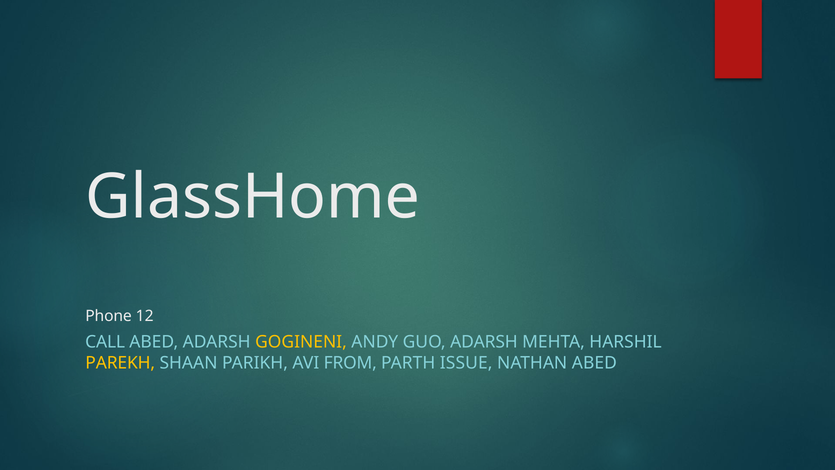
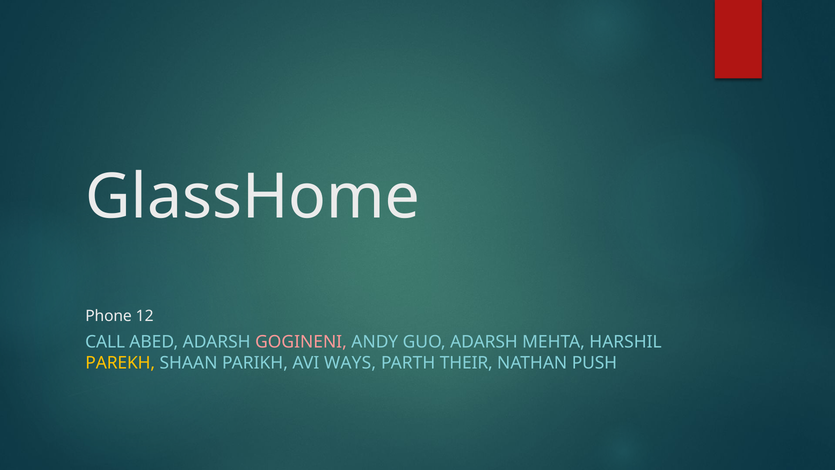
GOGINENI colour: yellow -> pink
FROM: FROM -> WAYS
ISSUE: ISSUE -> THEIR
NATHAN ABED: ABED -> PUSH
